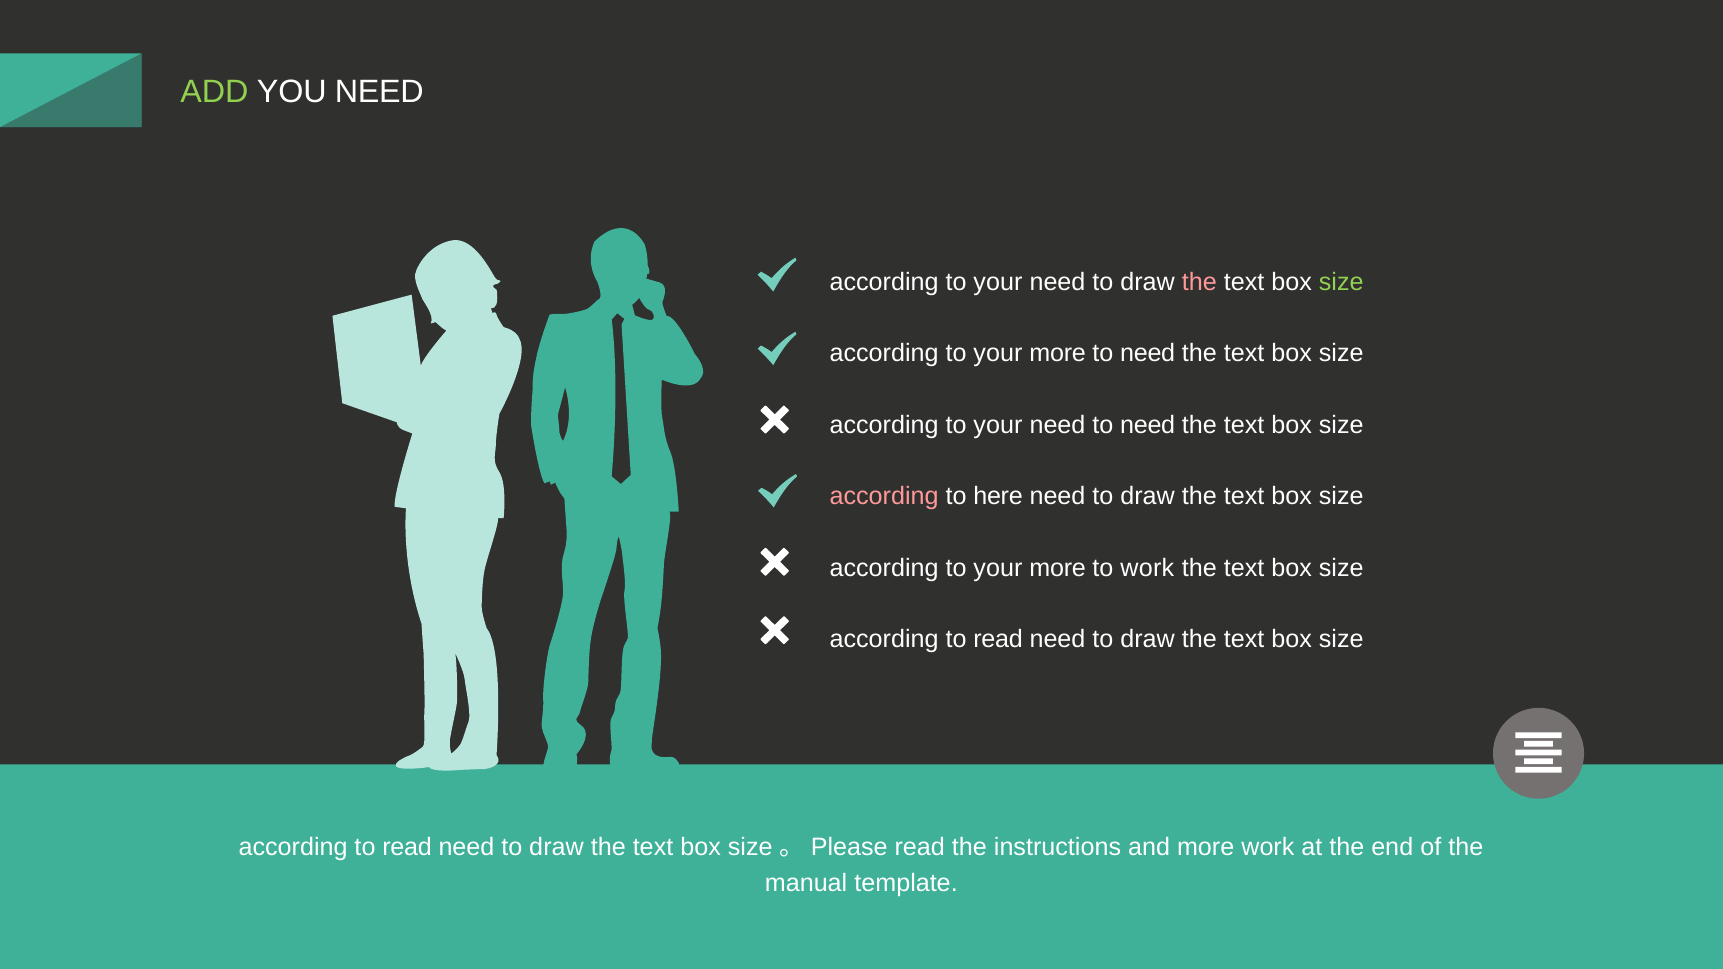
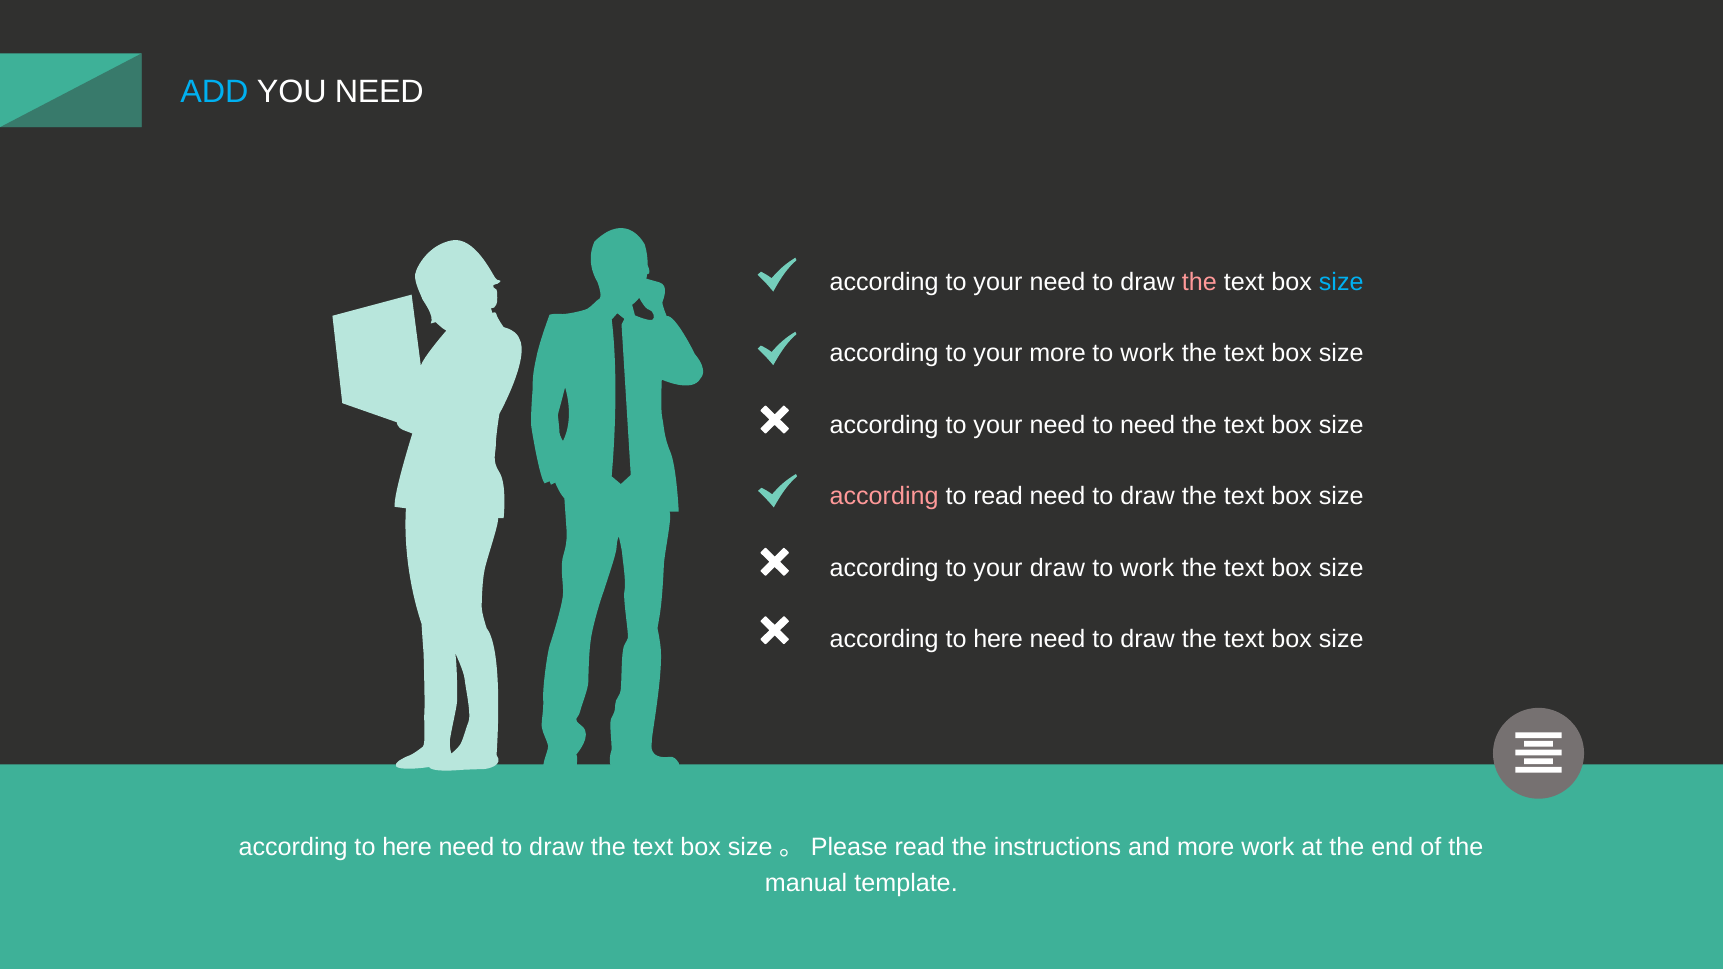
ADD colour: light green -> light blue
size at (1341, 282) colour: light green -> light blue
need at (1148, 354): need -> work
to here: here -> read
more at (1058, 568): more -> draw
read at (998, 640): read -> here
read at (407, 847): read -> here
